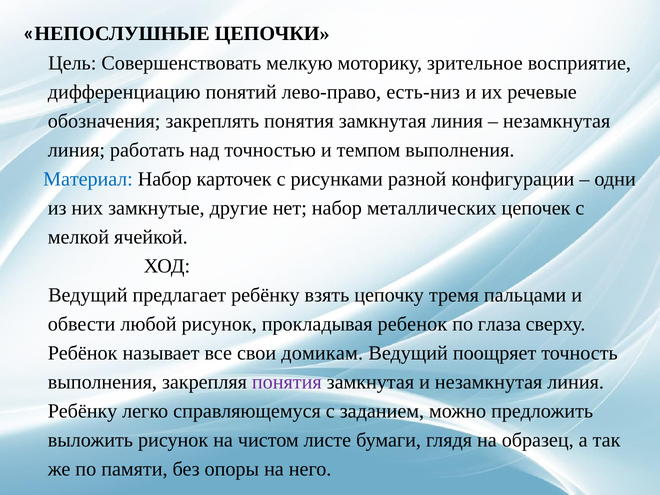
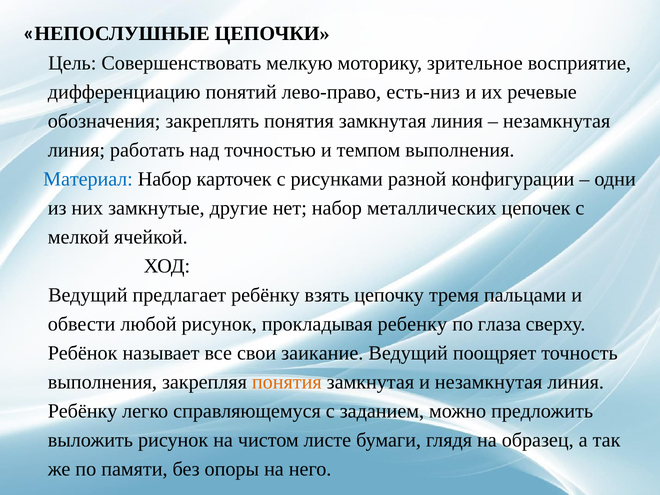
ребенок: ребенок -> ребенку
домикам: домикам -> заикание
понятия at (287, 382) colour: purple -> orange
